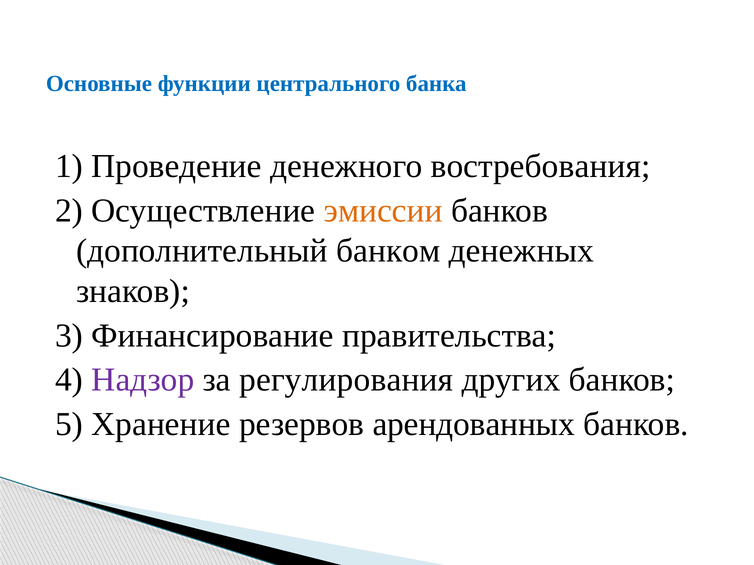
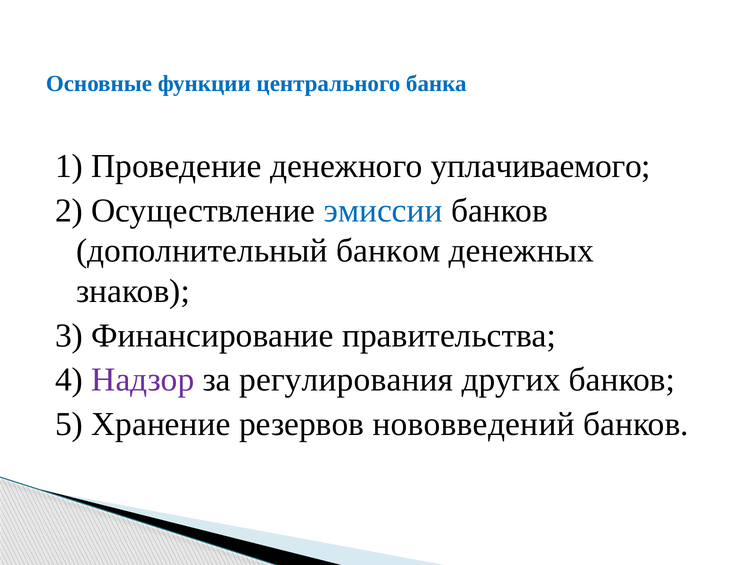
востребования: востребования -> уплачиваемого
эмиссии colour: orange -> blue
арендованных: арендованных -> нововведений
